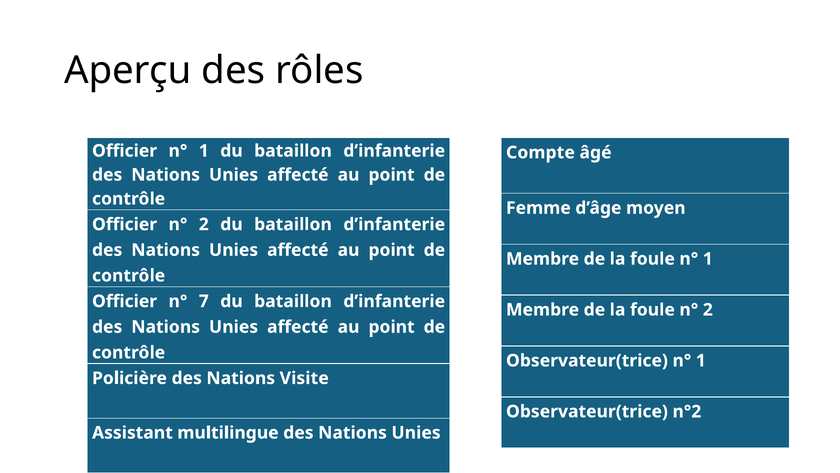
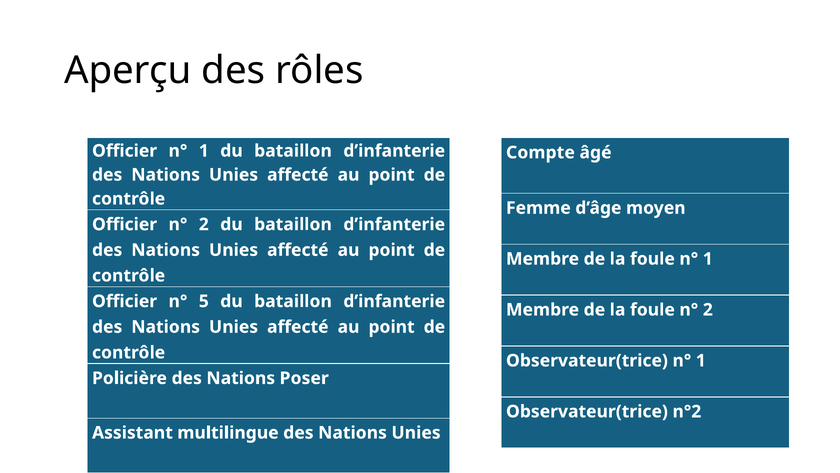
7: 7 -> 5
Visite: Visite -> Poser
